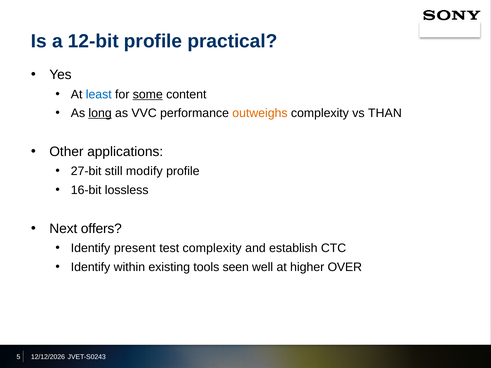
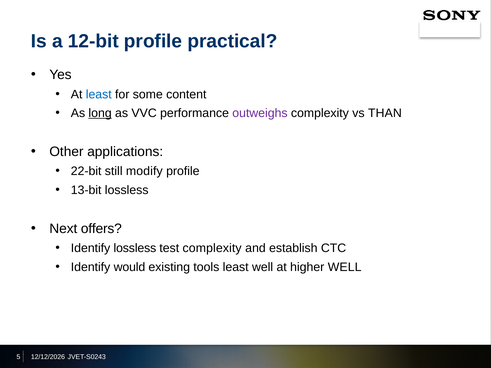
some underline: present -> none
outweighs colour: orange -> purple
27-bit: 27-bit -> 22-bit
16-bit: 16-bit -> 13-bit
Identify present: present -> lossless
within: within -> would
tools seen: seen -> least
higher OVER: OVER -> WELL
